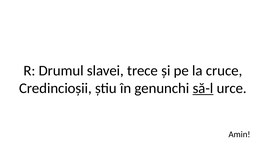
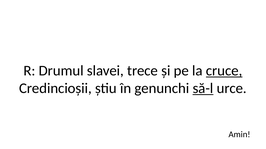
cruce underline: none -> present
